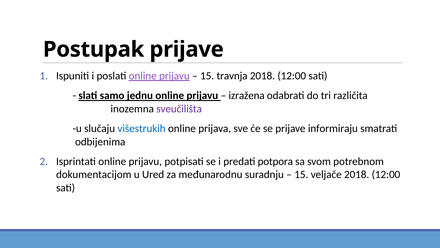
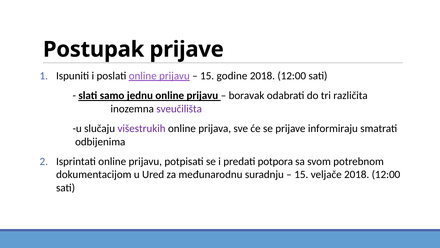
travnja: travnja -> godine
izražena: izražena -> boravak
višestrukih colour: blue -> purple
